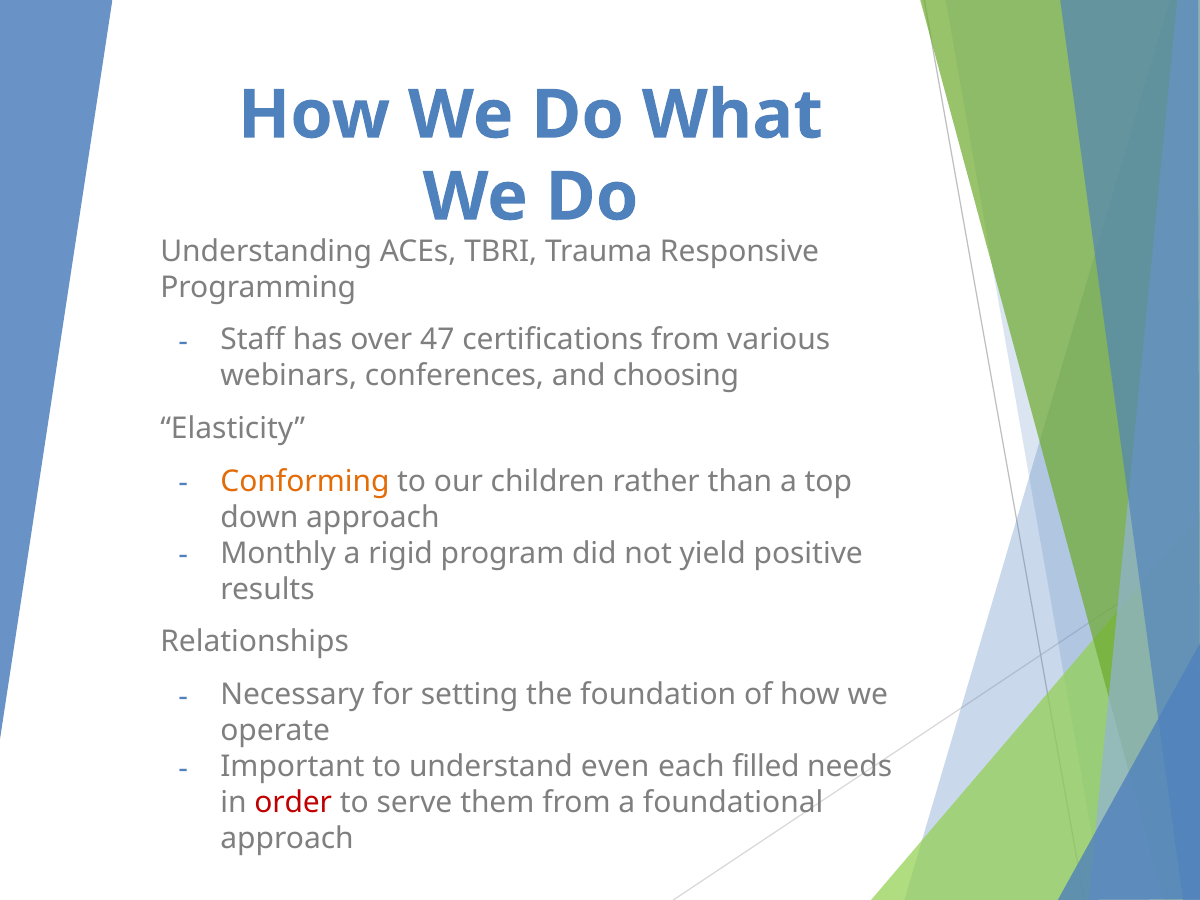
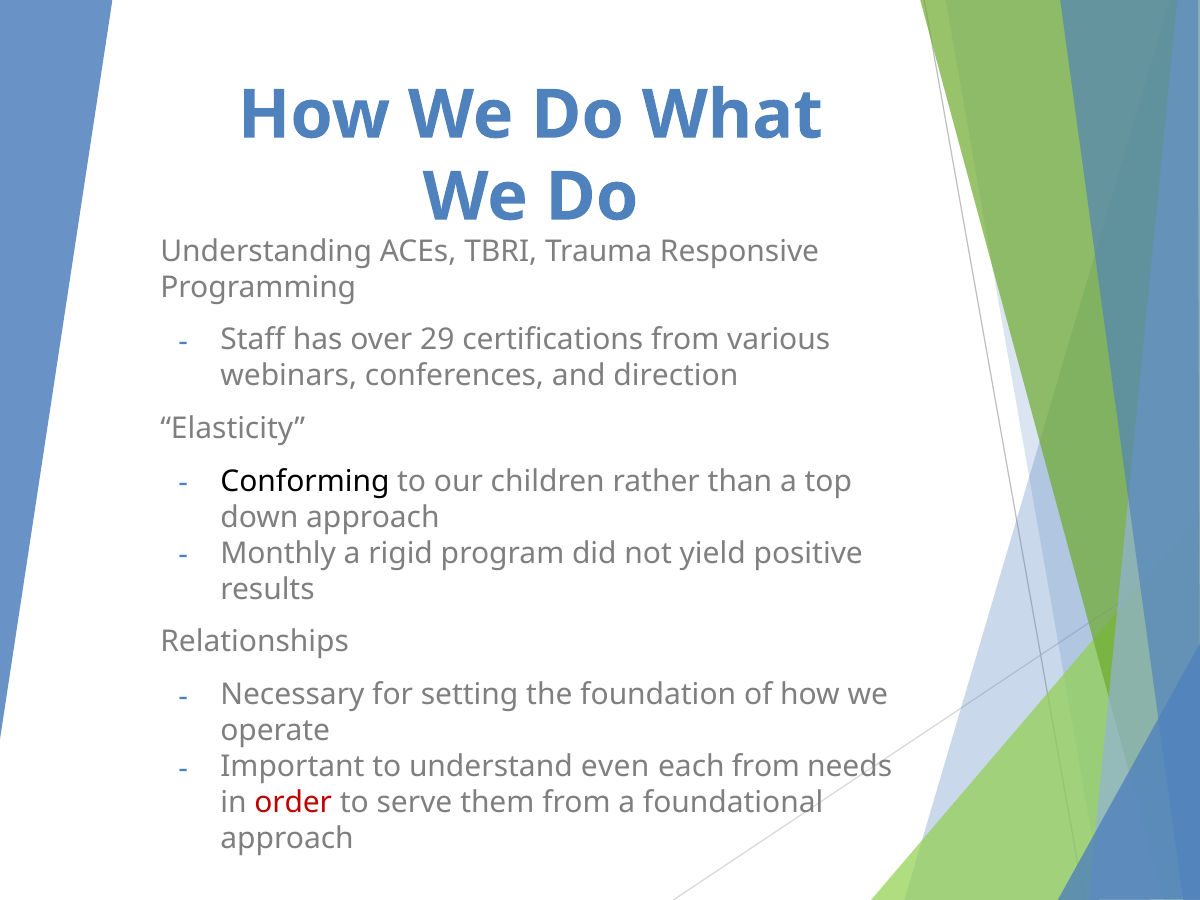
47: 47 -> 29
choosing: choosing -> direction
Conforming colour: orange -> black
each filled: filled -> from
